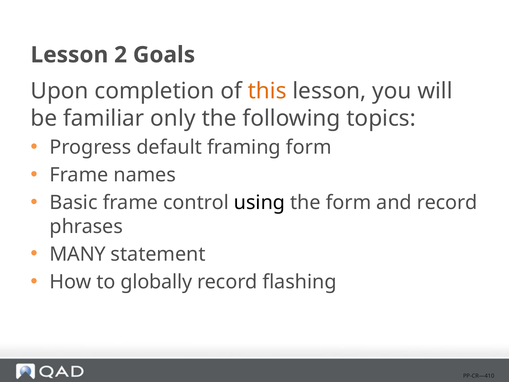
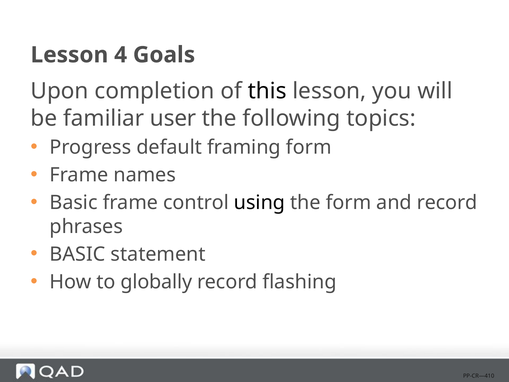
2: 2 -> 4
this colour: orange -> black
only: only -> user
MANY at (78, 254): MANY -> BASIC
